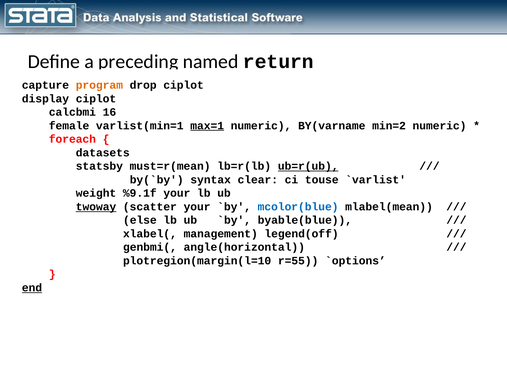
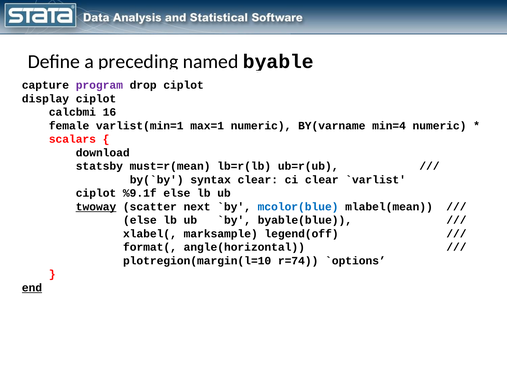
return: return -> byable
program colour: orange -> purple
max=1 underline: present -> none
min=2: min=2 -> min=4
foreach: foreach -> scalars
datasets: datasets -> download
ub=r(ub underline: present -> none
ci touse: touse -> clear
weight at (96, 193): weight -> ciplot
%9.1f your: your -> else
scatter your: your -> next
management: management -> marksample
genbmi(: genbmi( -> format(
r=55: r=55 -> r=74
